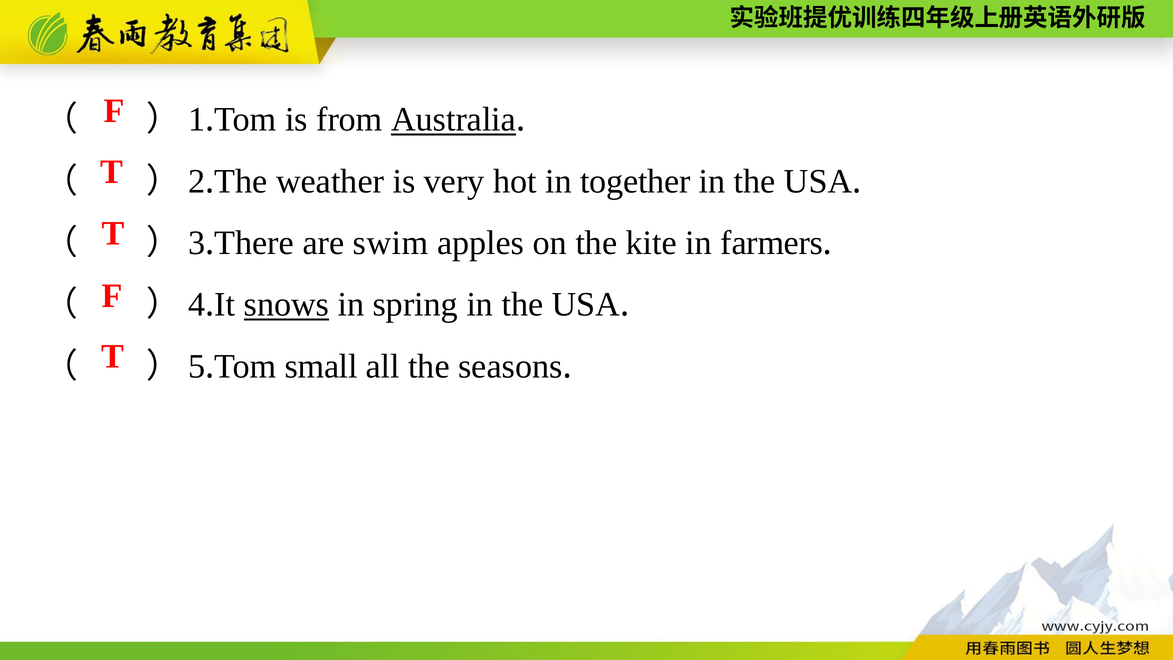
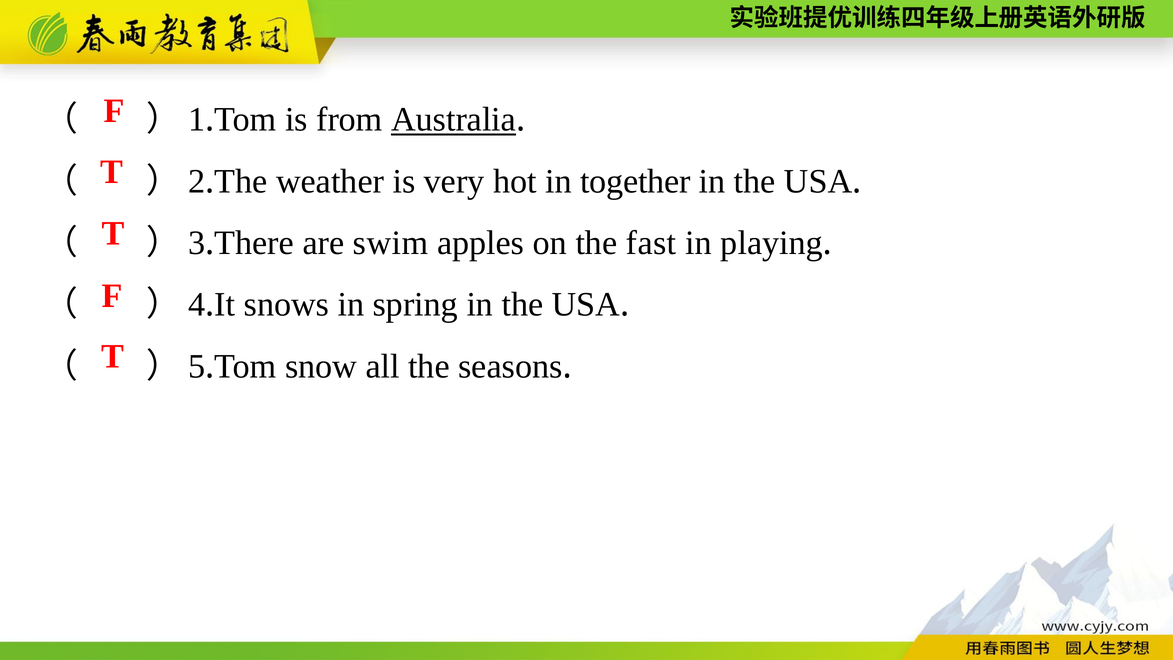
kite: kite -> fast
farmers: farmers -> playing
snows underline: present -> none
small: small -> snow
